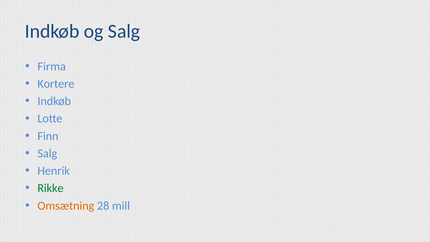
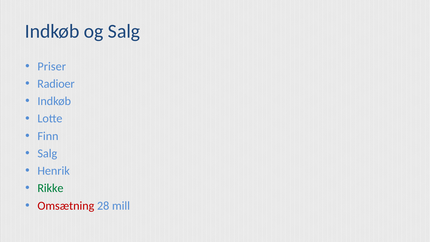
Firma: Firma -> Priser
Kortere: Kortere -> Radioer
Omsætning colour: orange -> red
